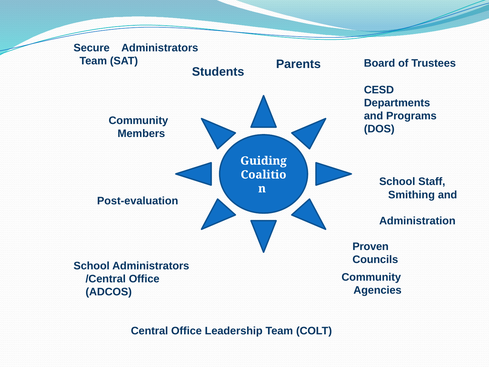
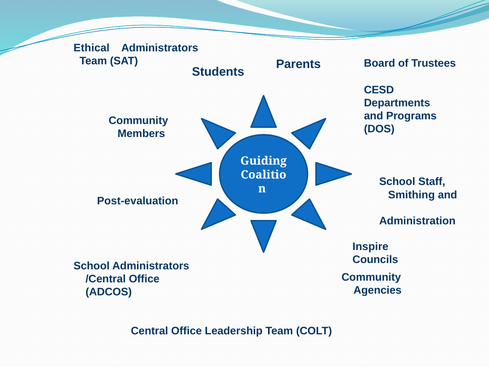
Secure: Secure -> Ethical
Proven: Proven -> Inspire
